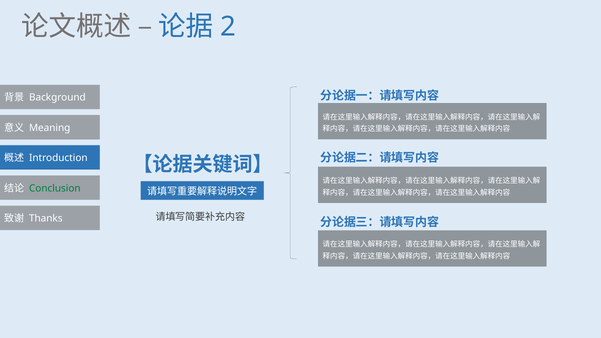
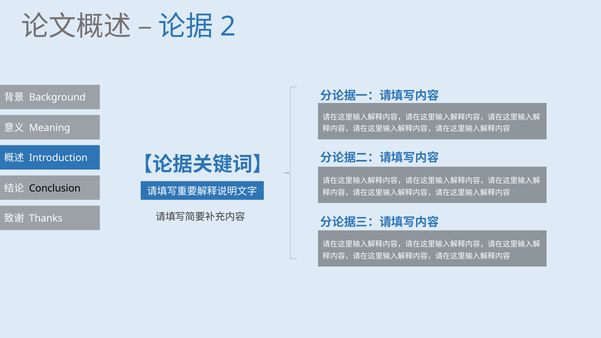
Conclusion colour: green -> black
